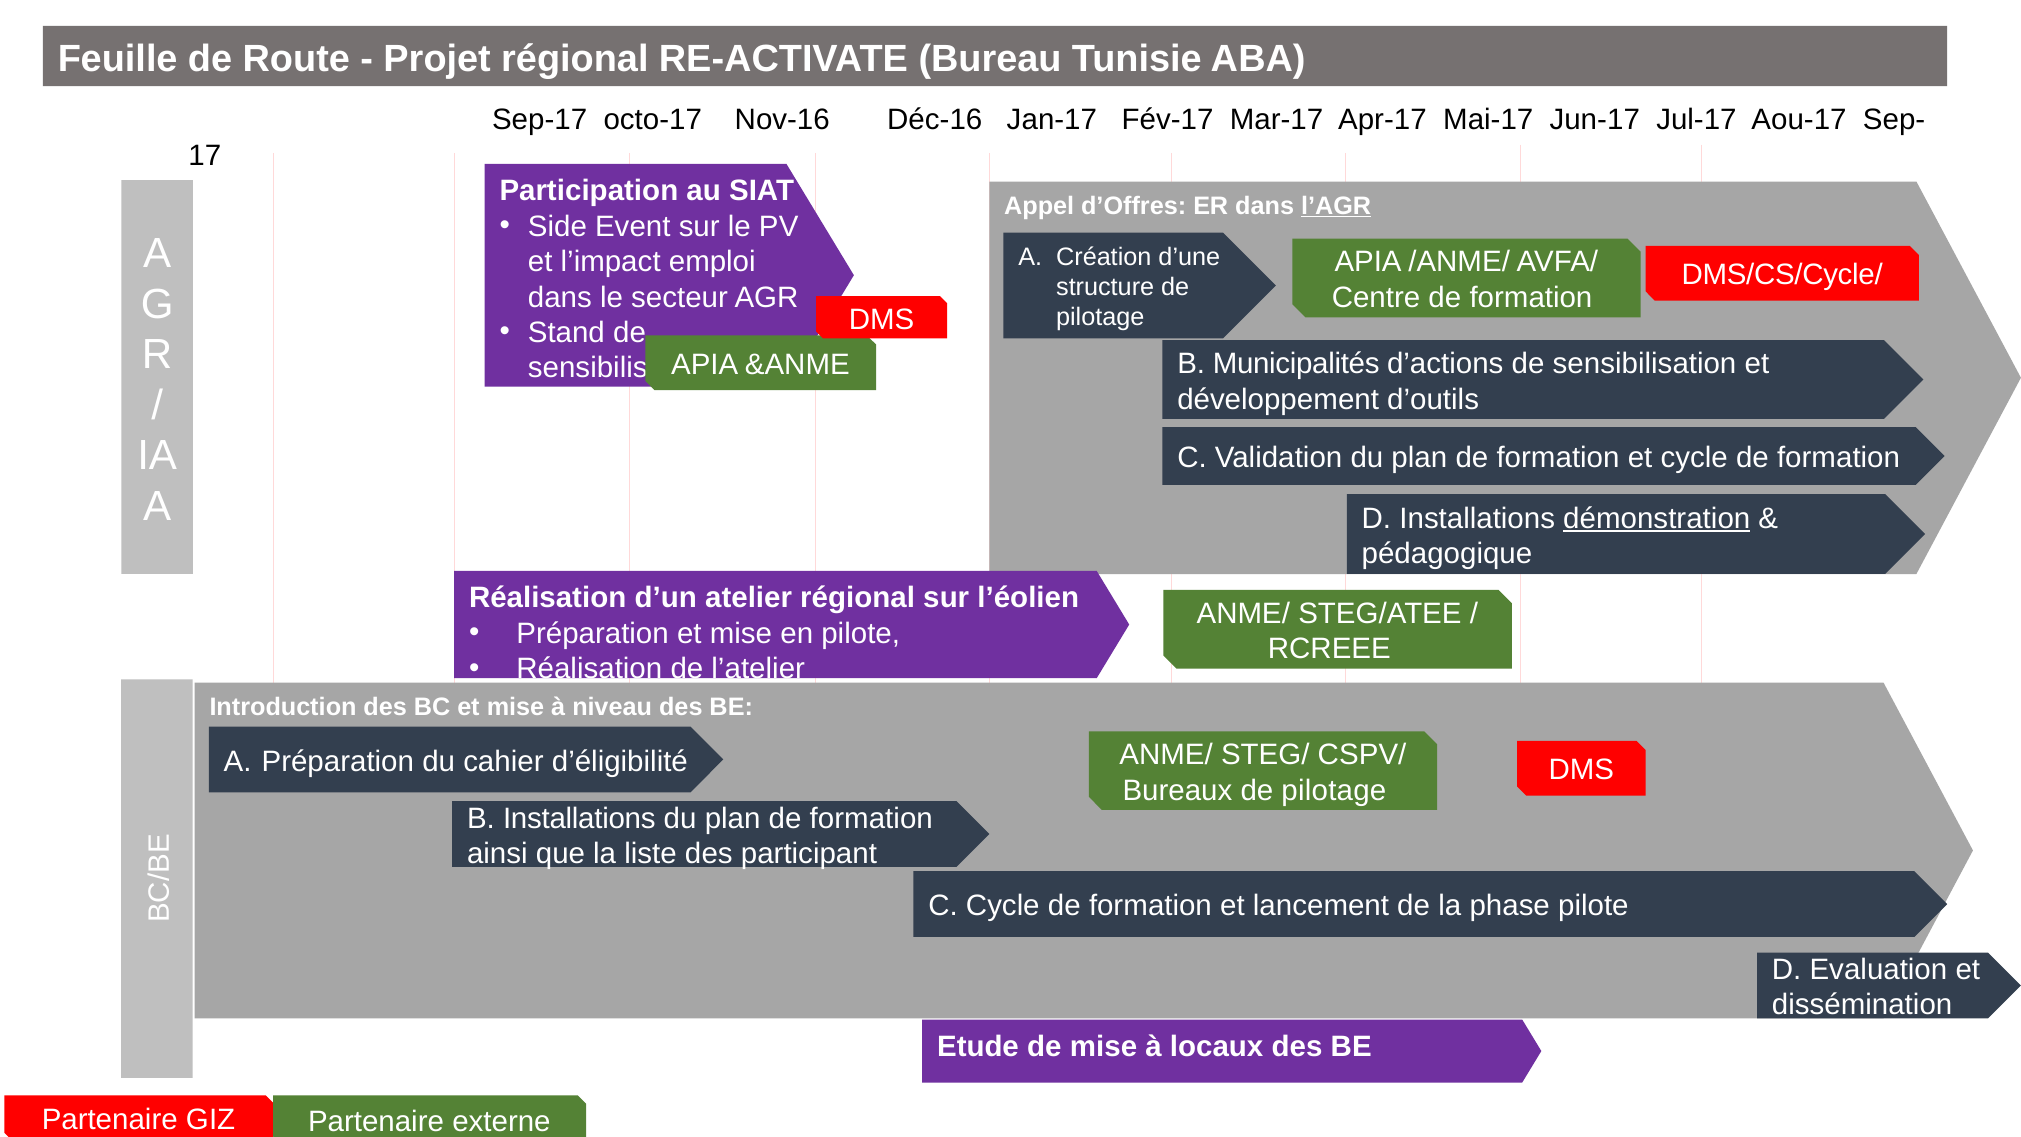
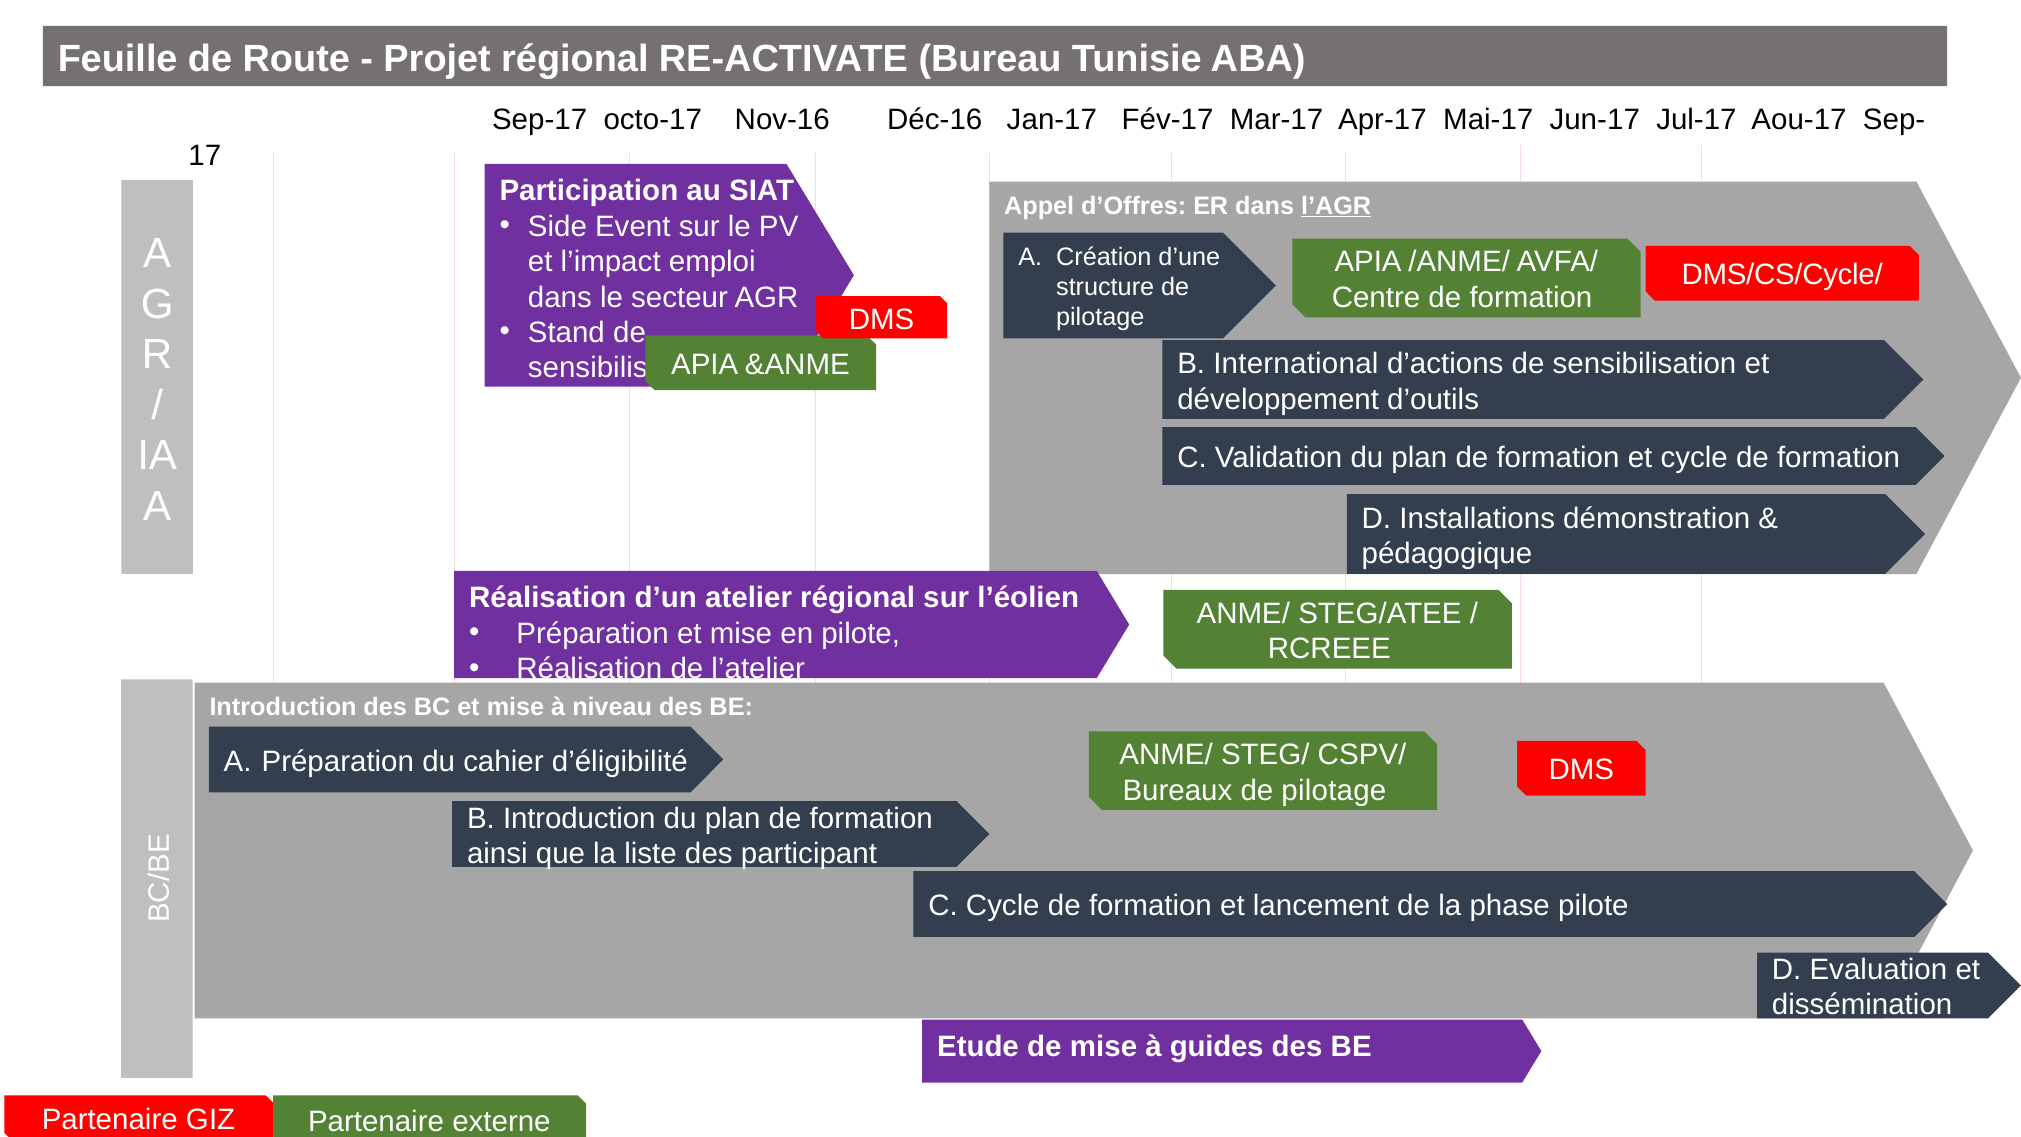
Municipalités: Municipalités -> International
démonstration underline: present -> none
B Installations: Installations -> Introduction
locaux: locaux -> guides
